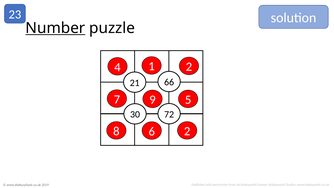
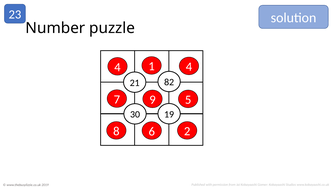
Number underline: present -> none
4 2: 2 -> 4
66: 66 -> 82
72: 72 -> 19
